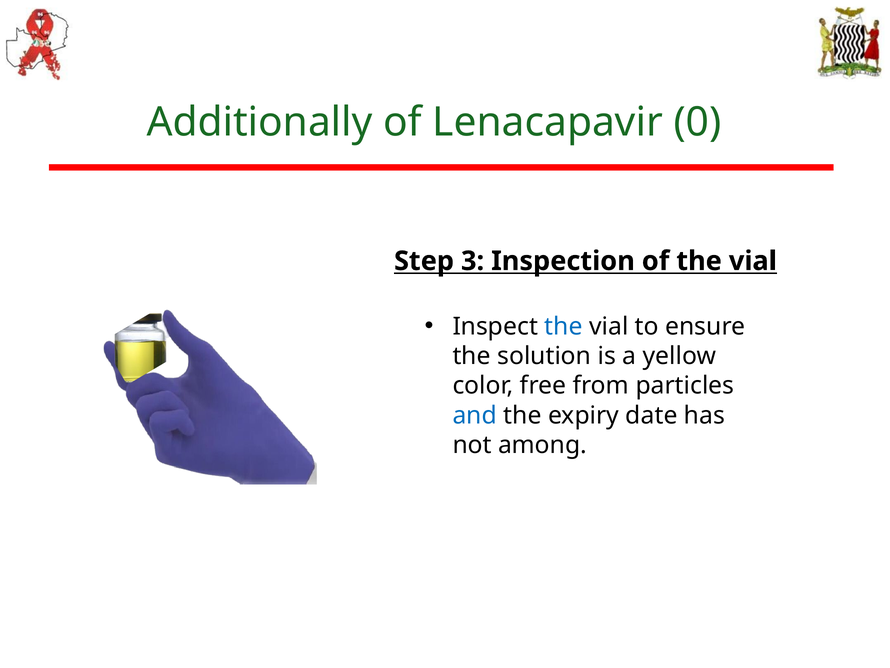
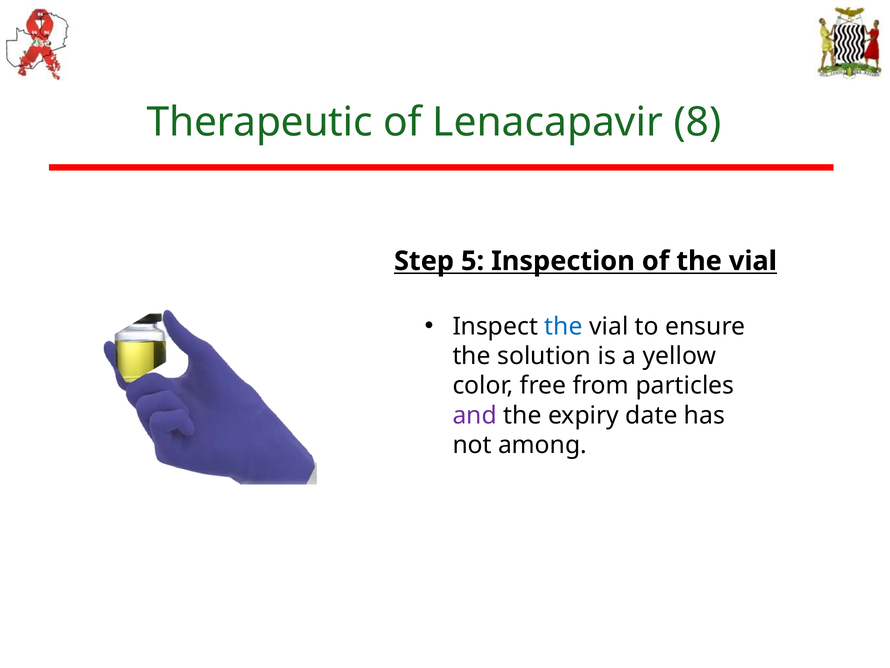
Additionally: Additionally -> Therapeutic
0: 0 -> 8
3: 3 -> 5
and colour: blue -> purple
